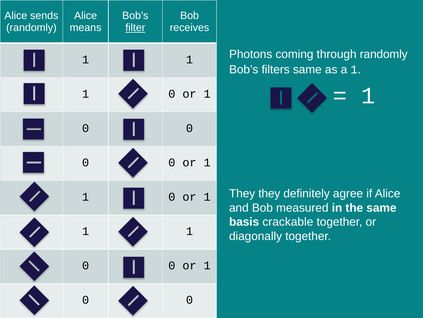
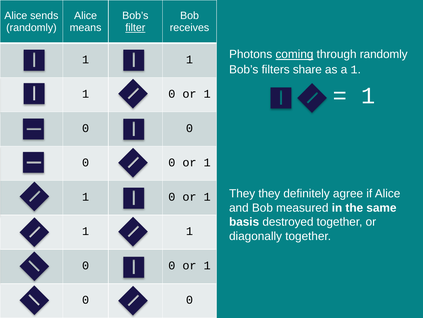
coming underline: none -> present
filters same: same -> share
crackable: crackable -> destroyed
